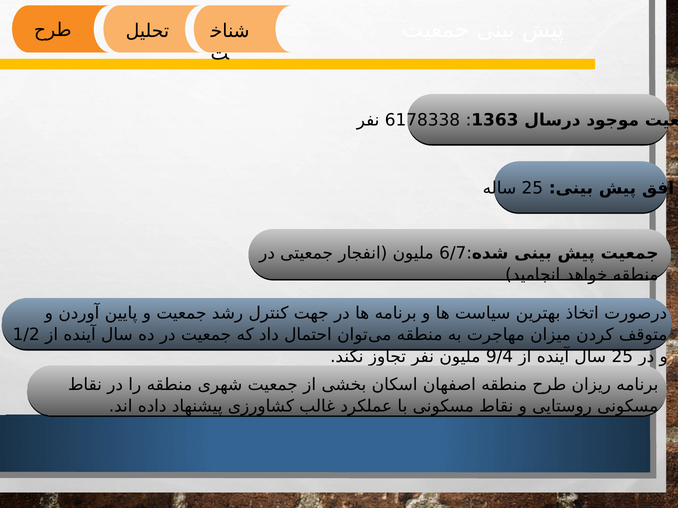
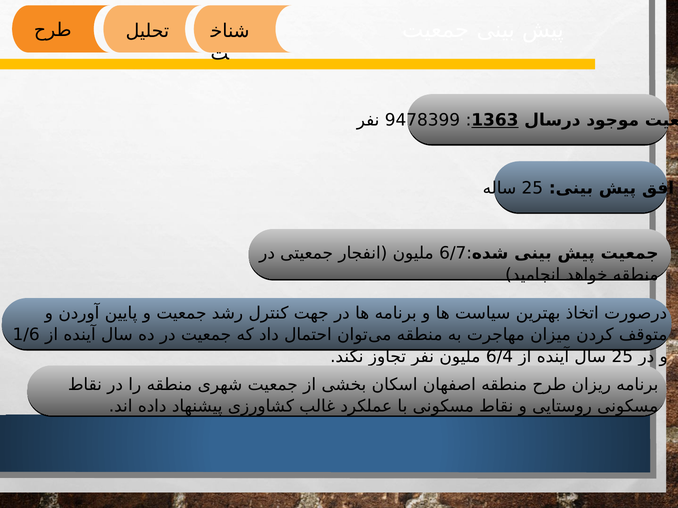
6178338: 6178338 -> 9478399
1363 underline: none -> present
1/2: 1/2 -> 1/6
9/4: 9/4 -> 6/4
